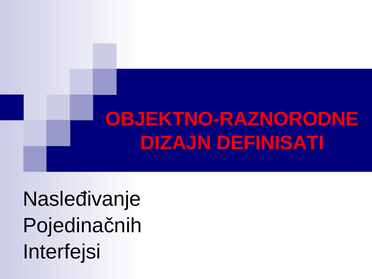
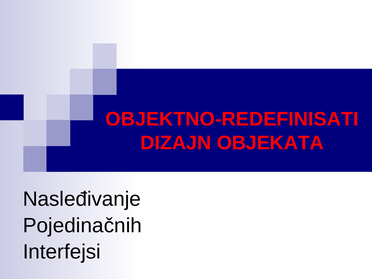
OBJEKTNO-RAZNORODNE: OBJEKTNO-RAZNORODNE -> OBJEKTNO-REDEFINISATI
DEFINISATI: DEFINISATI -> OBJEKATA
